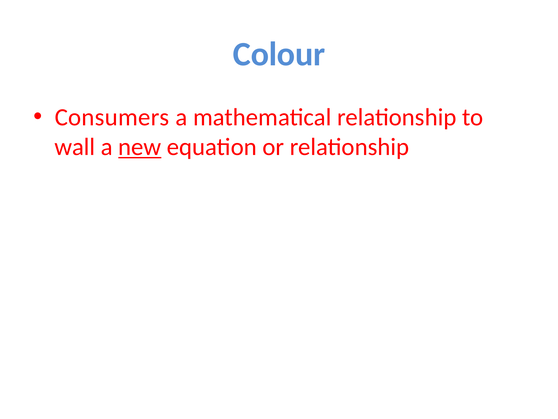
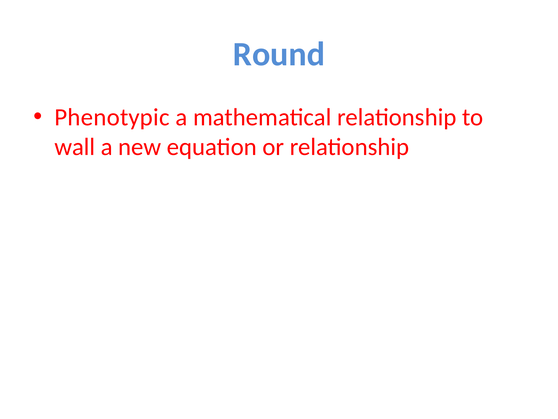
Colour: Colour -> Round
Consumers: Consumers -> Phenotypic
new underline: present -> none
